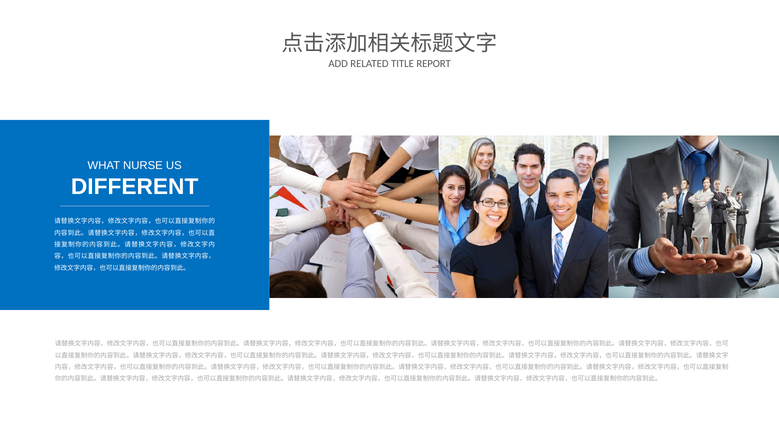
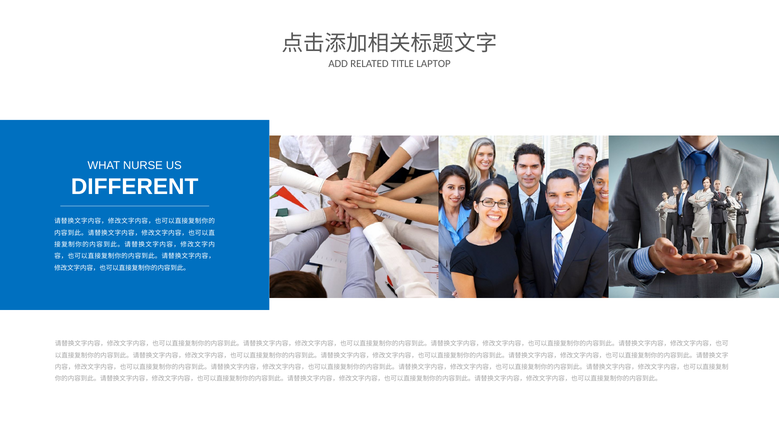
REPORT: REPORT -> LAPTOP
